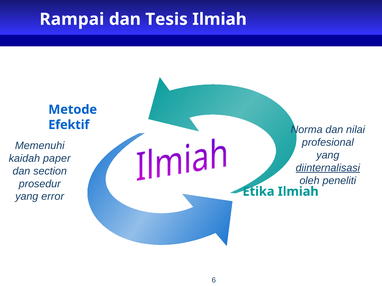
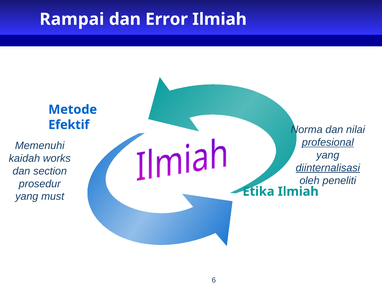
Tesis: Tesis -> Error
profesional underline: none -> present
paper: paper -> works
error: error -> must
